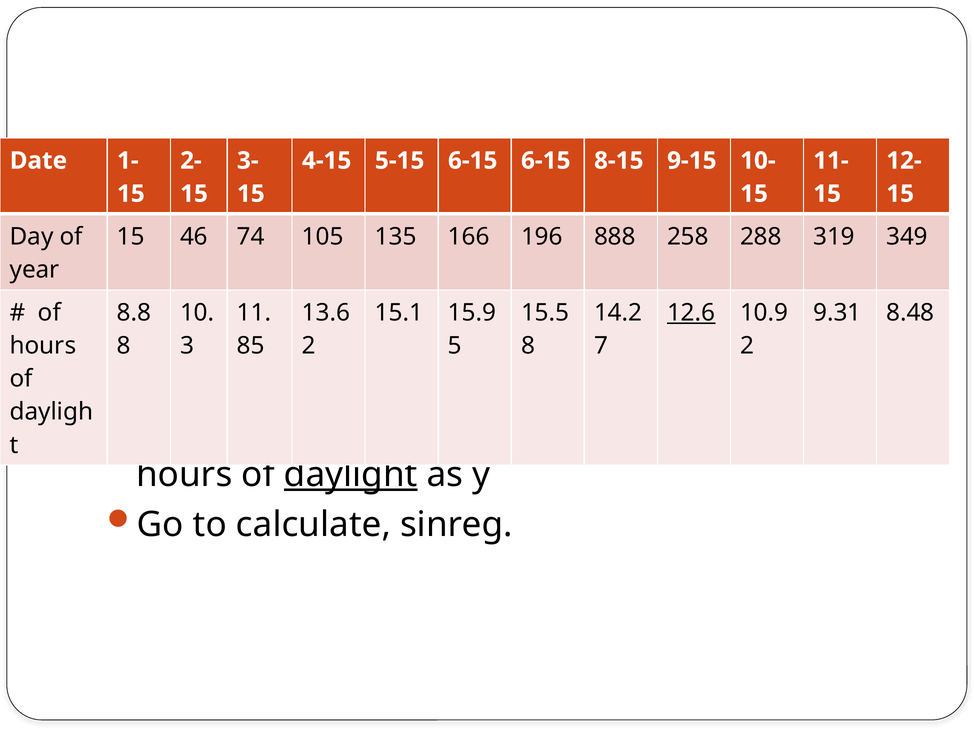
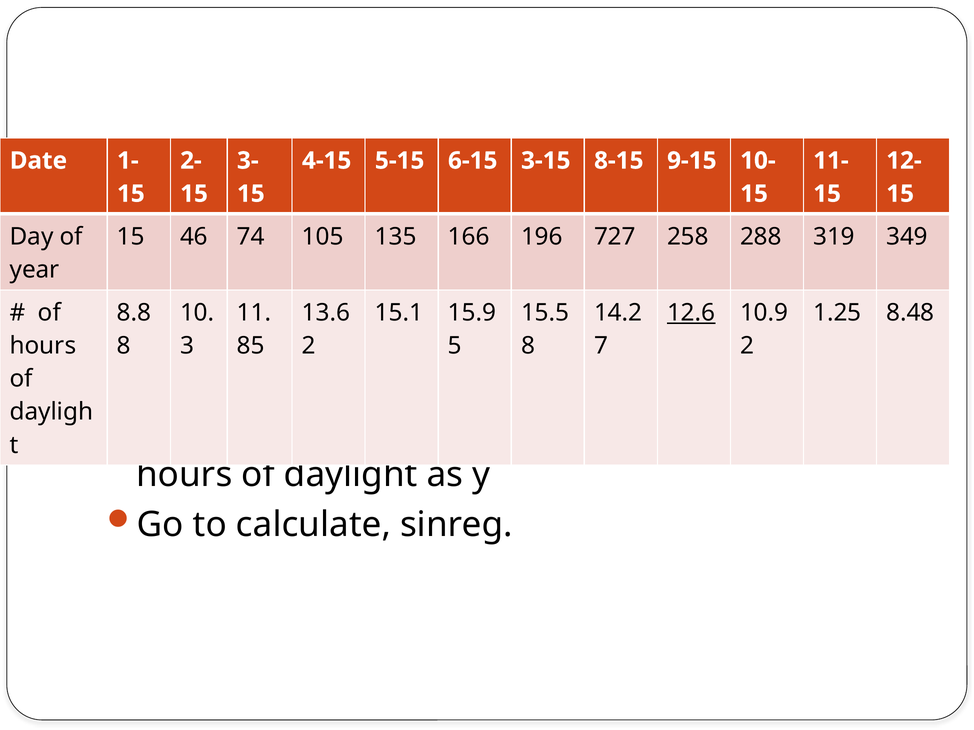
6-15 6-15: 6-15 -> 3-15
888: 888 -> 727
9.31: 9.31 -> 1.25
daylight underline: present -> none
